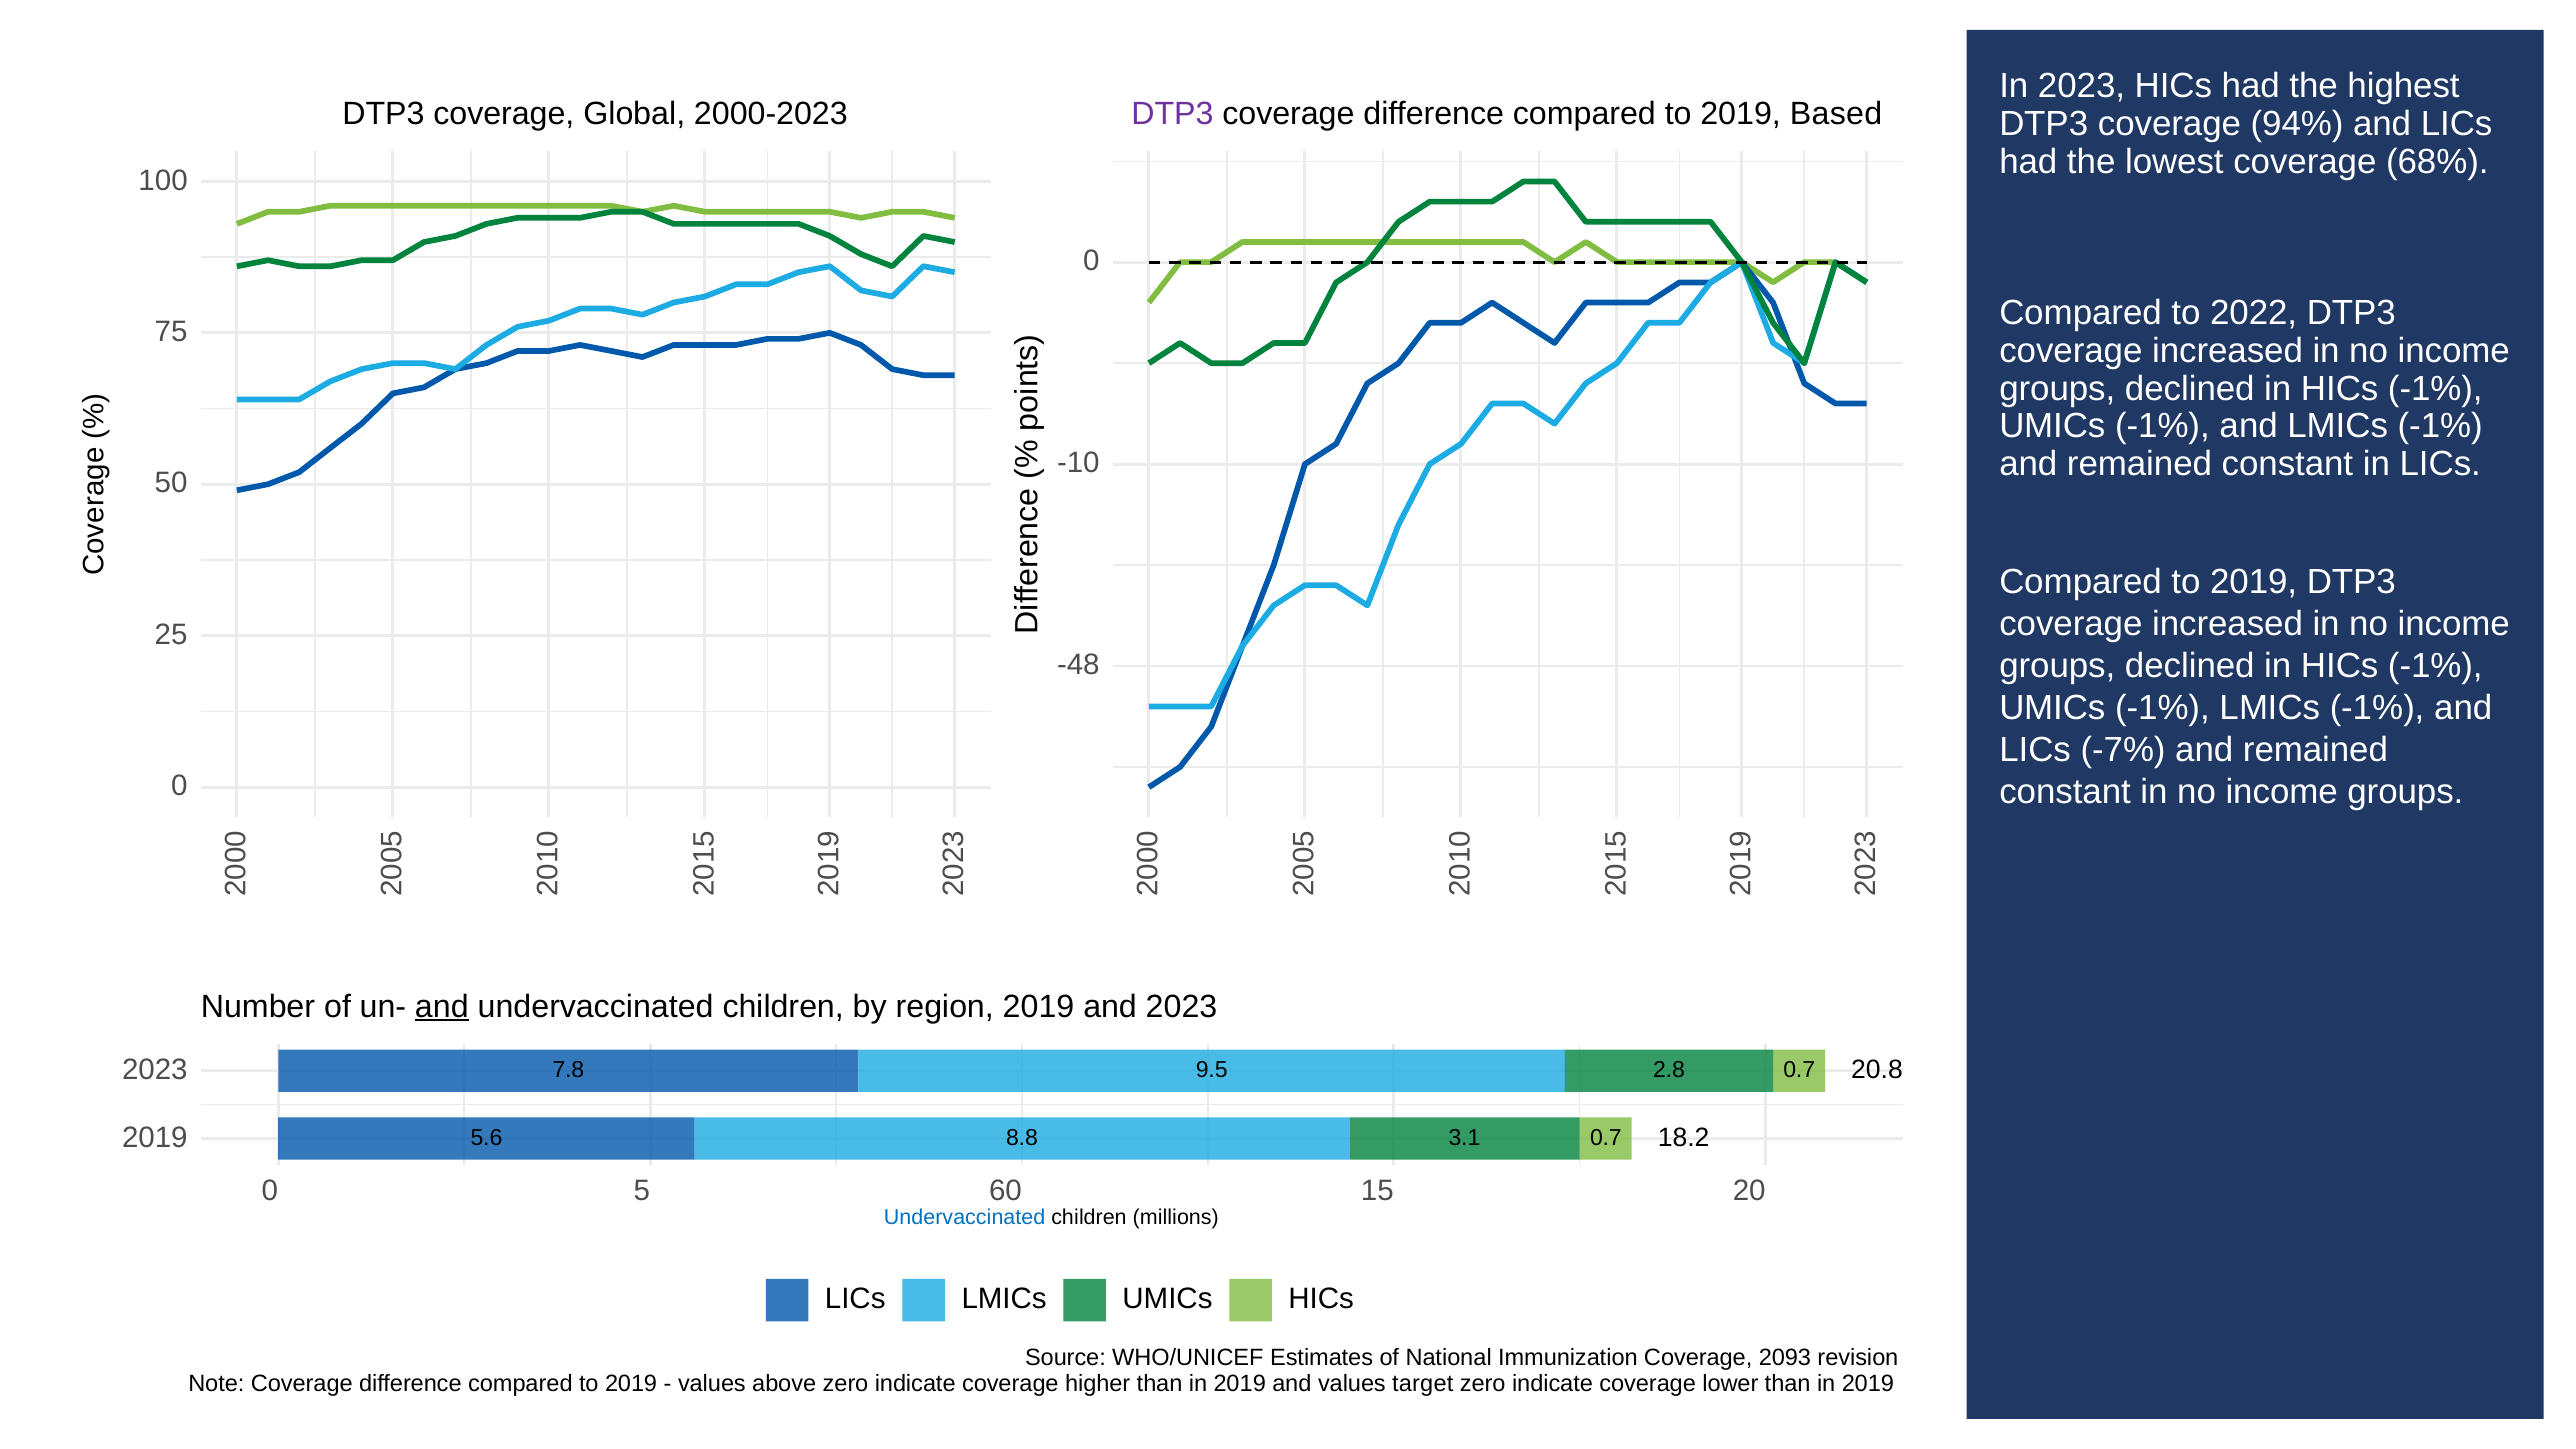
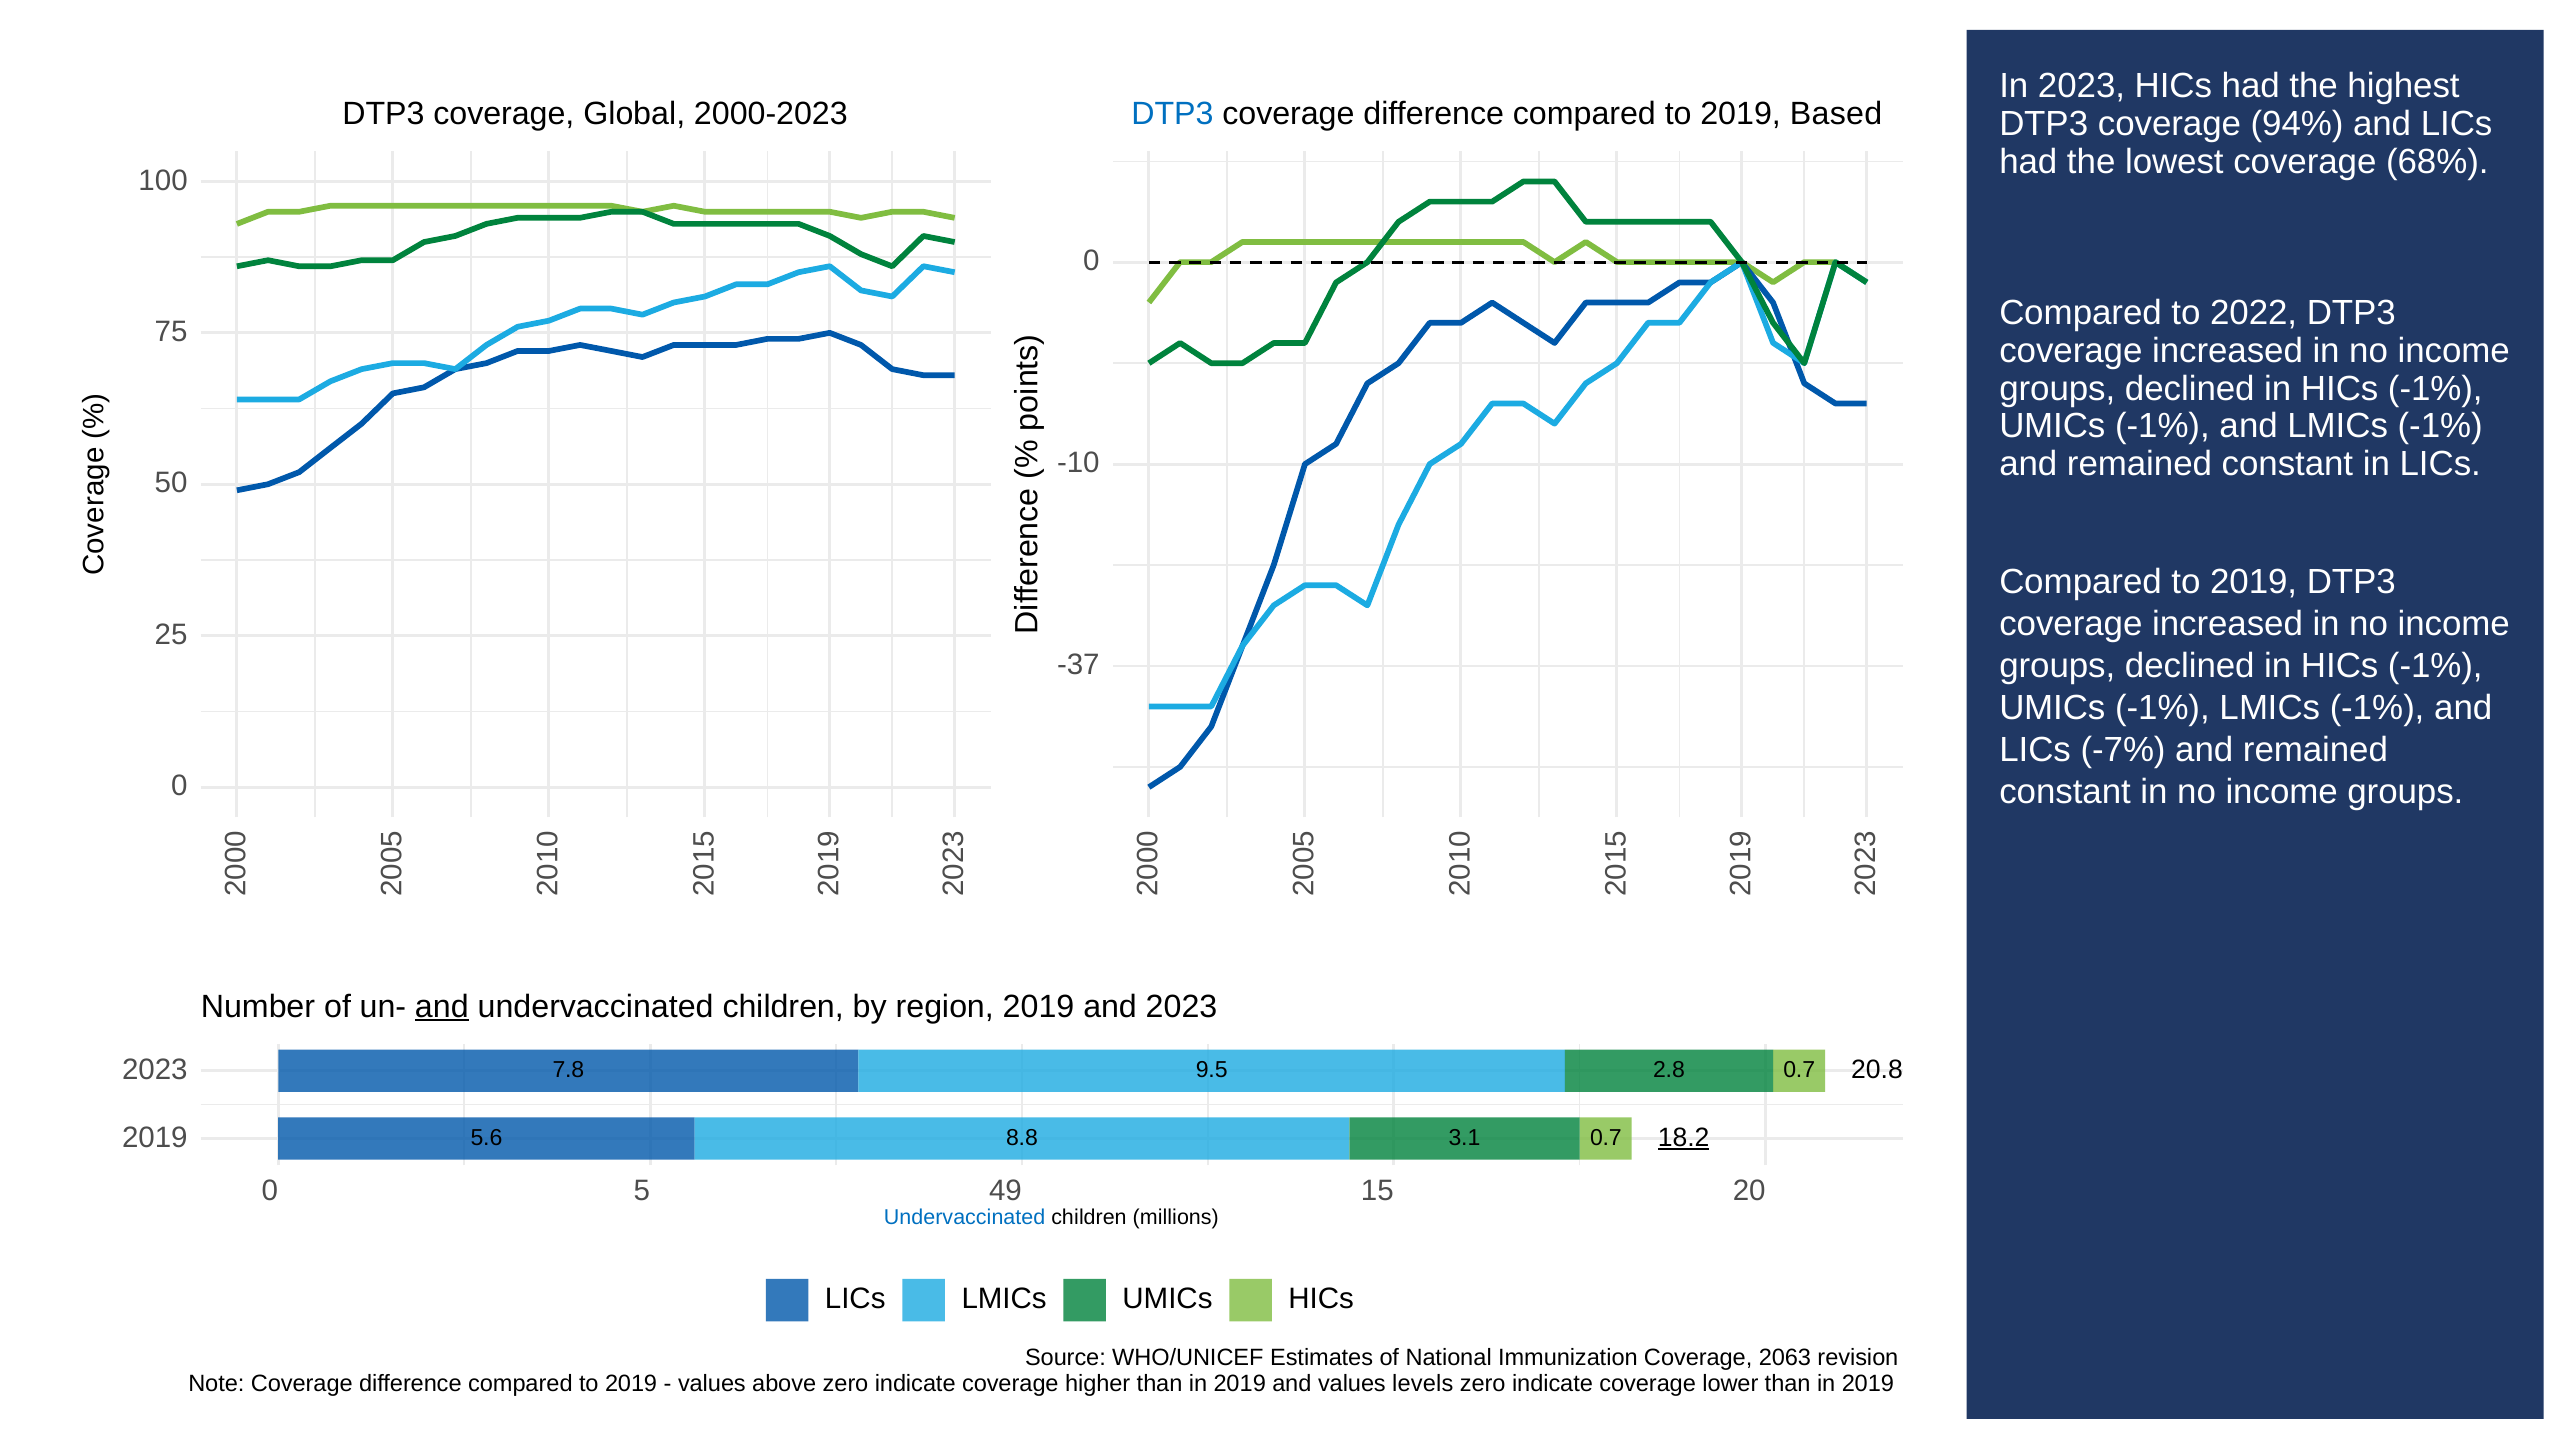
DTP3 at (1172, 114) colour: purple -> blue
-48: -48 -> -37
18.2 underline: none -> present
60: 60 -> 49
2093: 2093 -> 2063
target: target -> levels
